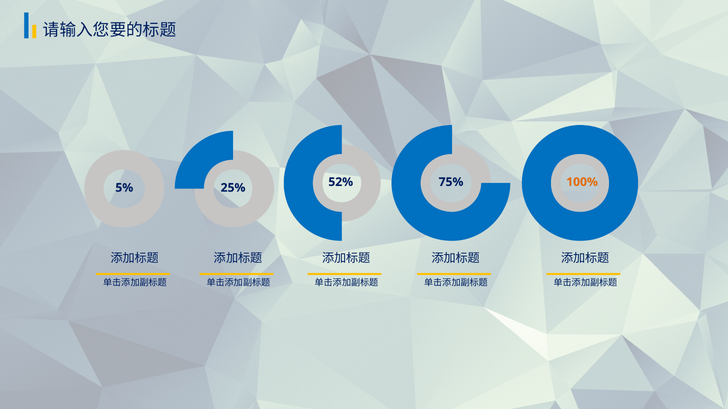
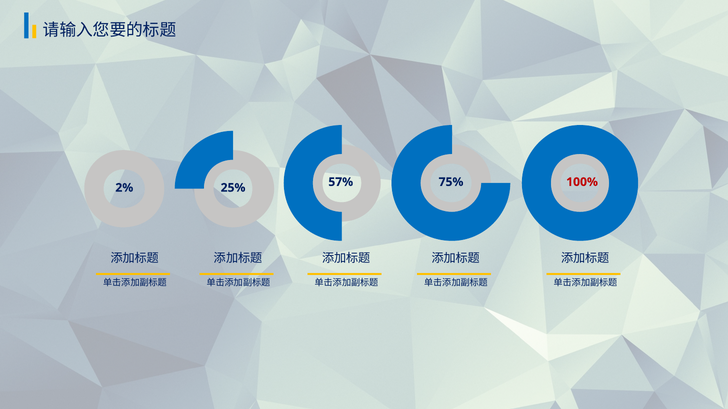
52%: 52% -> 57%
100% colour: orange -> red
5%: 5% -> 2%
